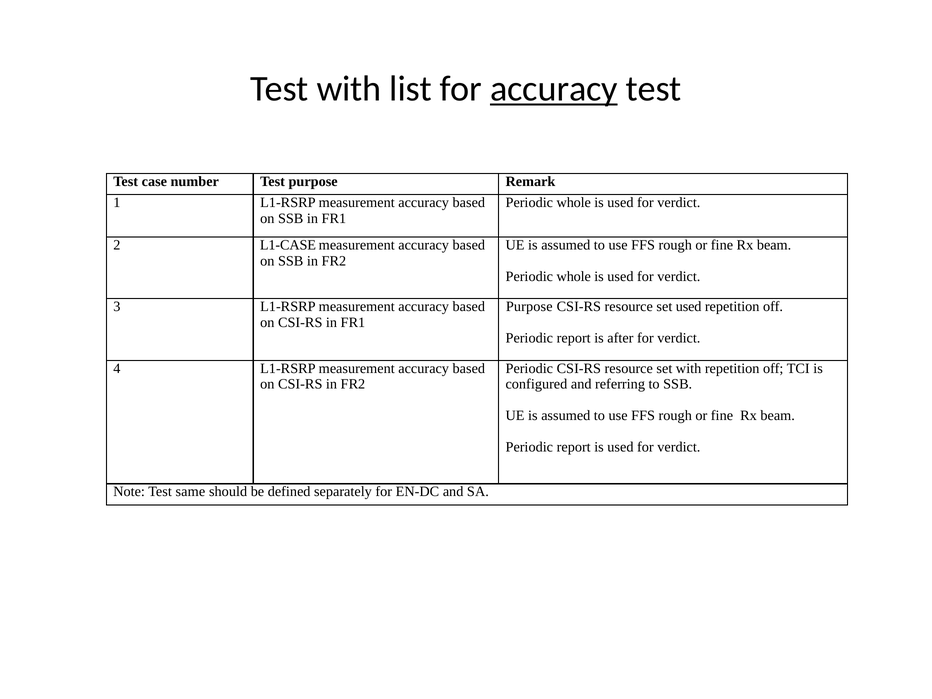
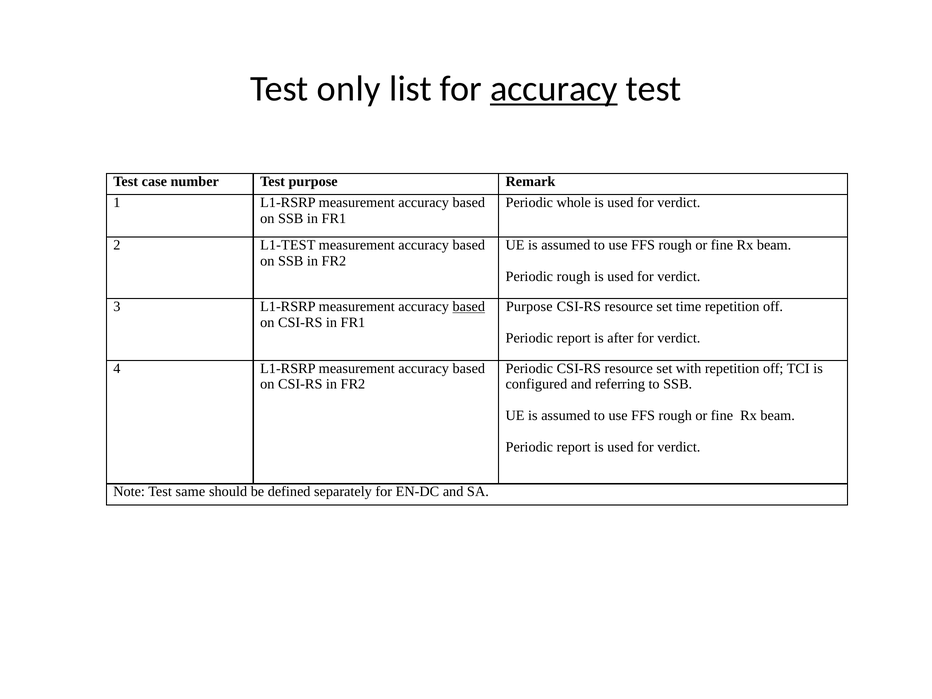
Test with: with -> only
L1-CASE: L1-CASE -> L1-TEST
whole at (574, 276): whole -> rough
based at (469, 307) underline: none -> present
set used: used -> time
